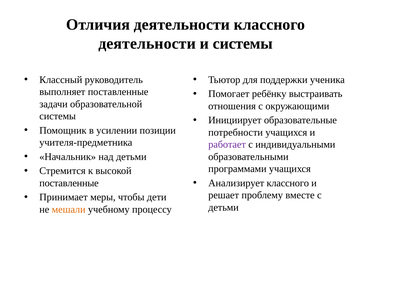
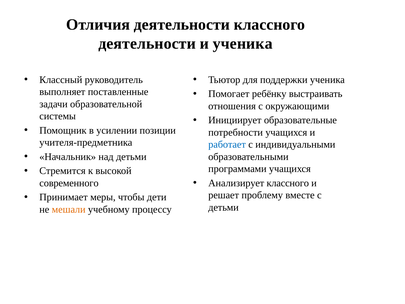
и системы: системы -> ученика
работает colour: purple -> blue
поставленные at (69, 183): поставленные -> современного
